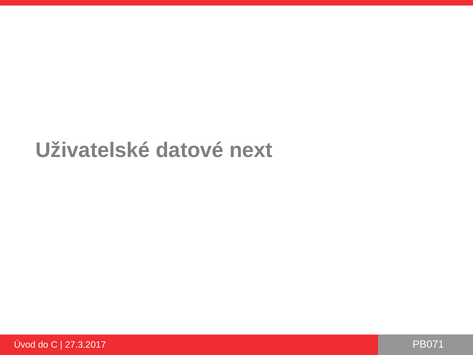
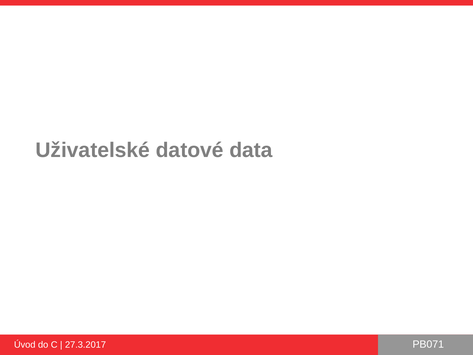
next: next -> data
